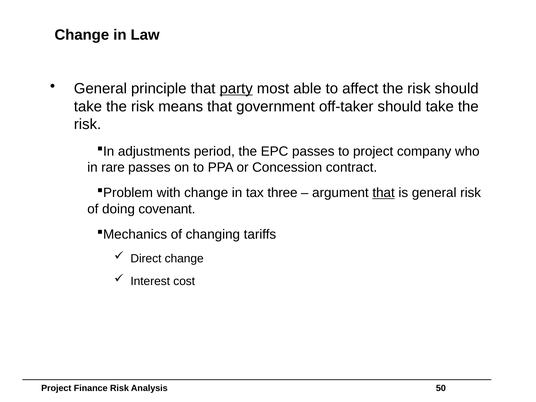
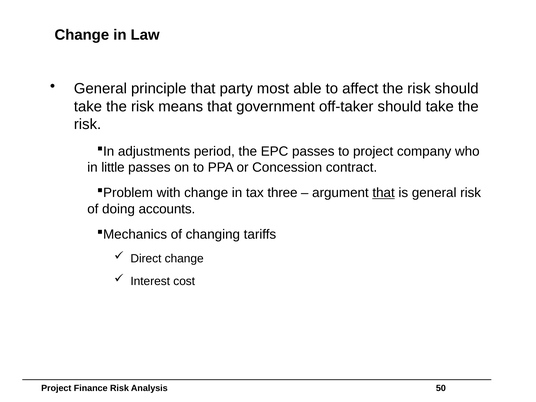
party underline: present -> none
rare: rare -> little
covenant: covenant -> accounts
